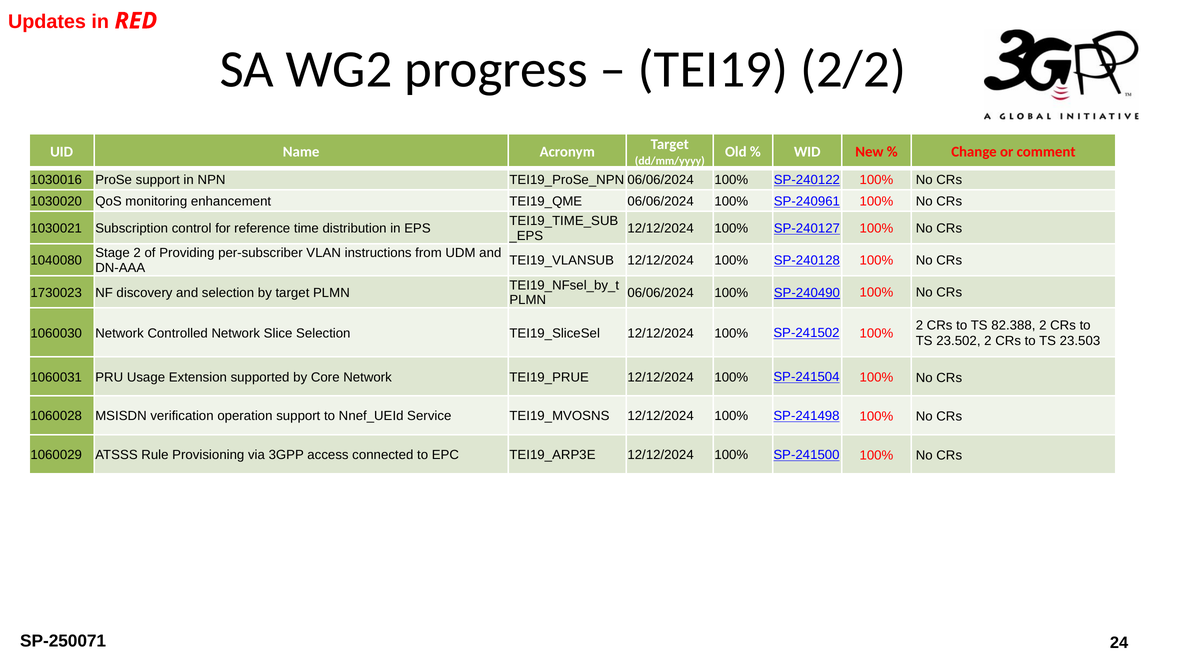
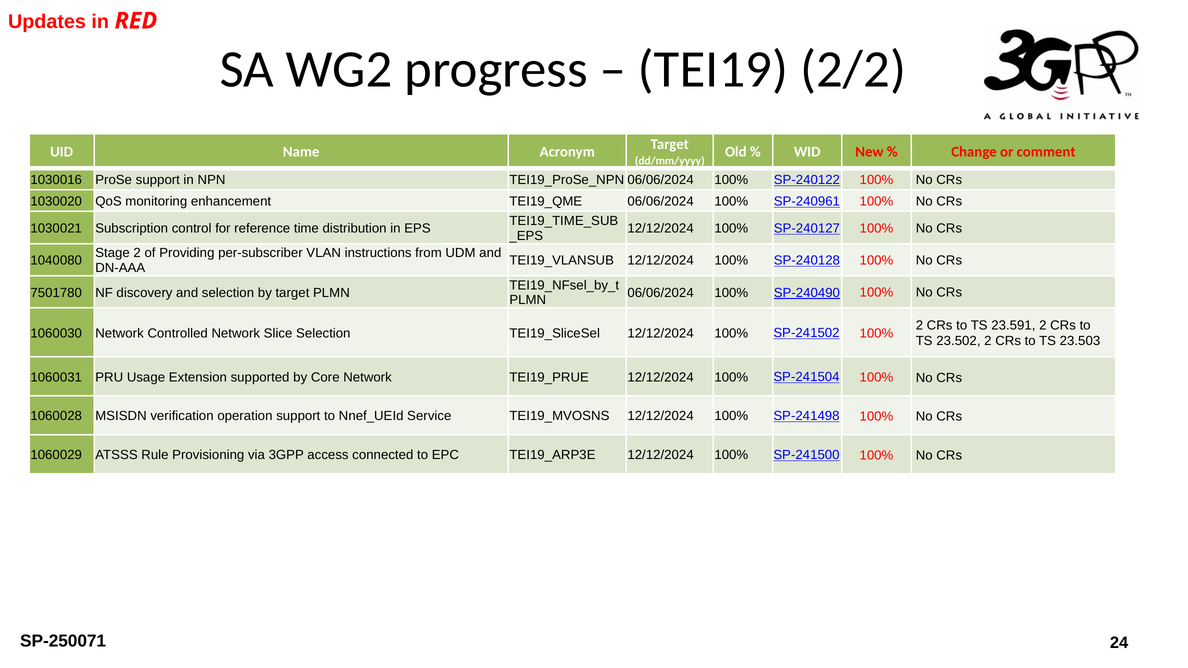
1730023: 1730023 -> 7501780
82.388: 82.388 -> 23.591
